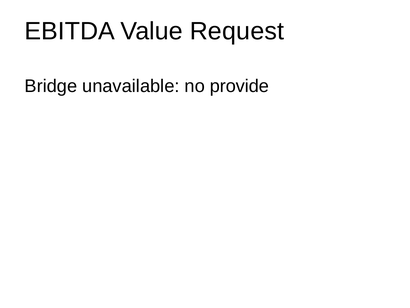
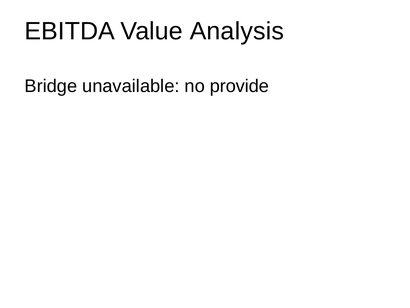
Request: Request -> Analysis
